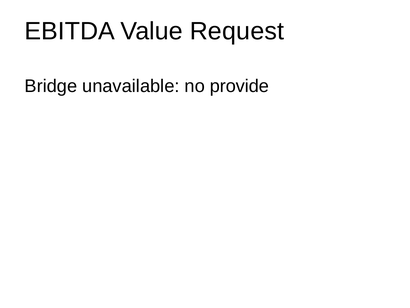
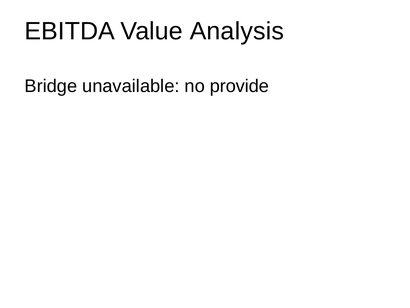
Request: Request -> Analysis
